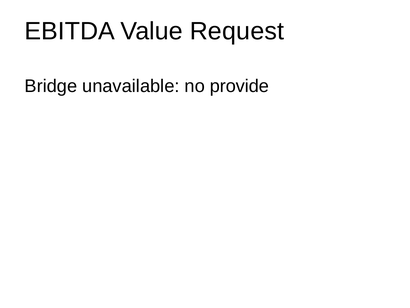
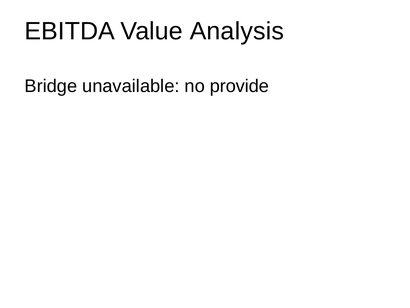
Request: Request -> Analysis
